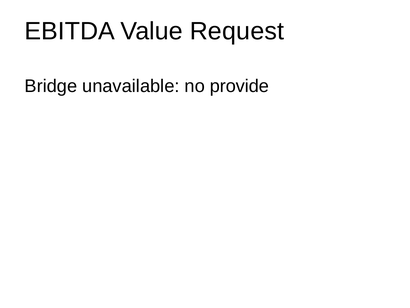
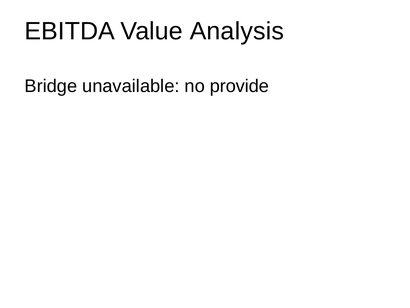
Request: Request -> Analysis
